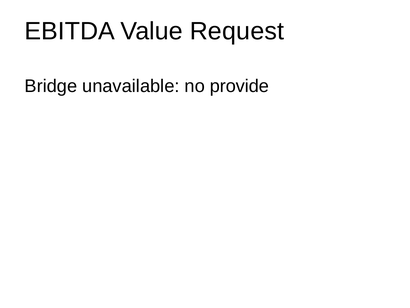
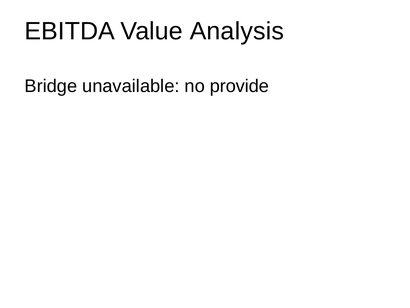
Request: Request -> Analysis
